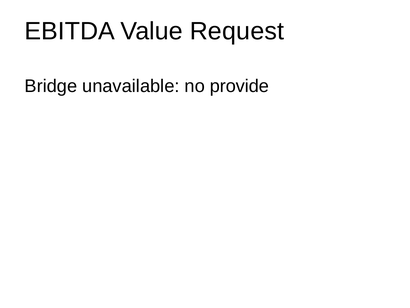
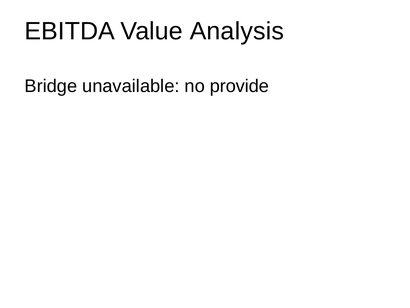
Request: Request -> Analysis
